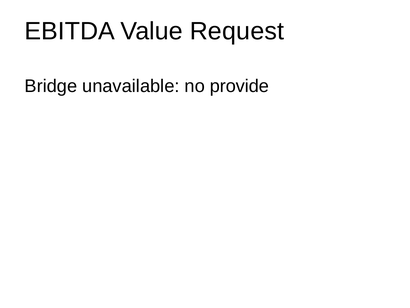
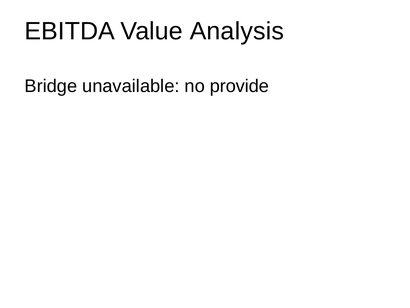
Request: Request -> Analysis
